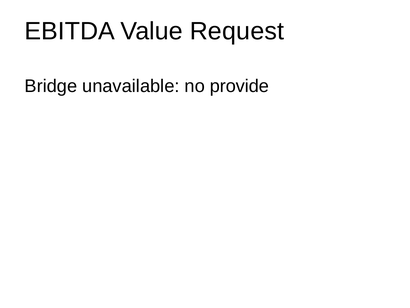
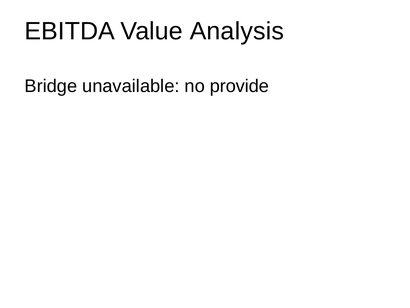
Request: Request -> Analysis
